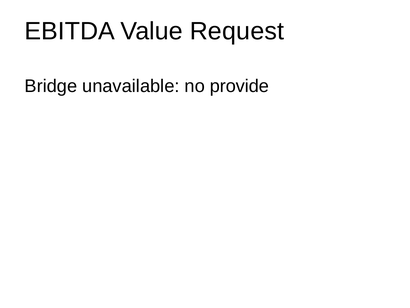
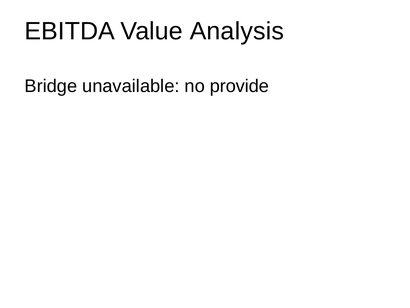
Request: Request -> Analysis
